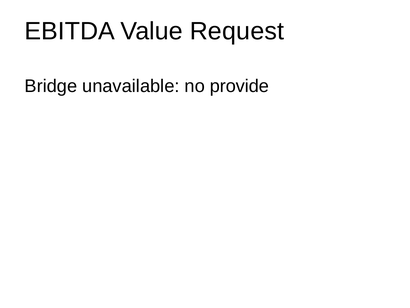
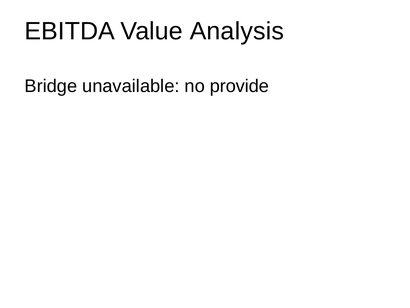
Request: Request -> Analysis
